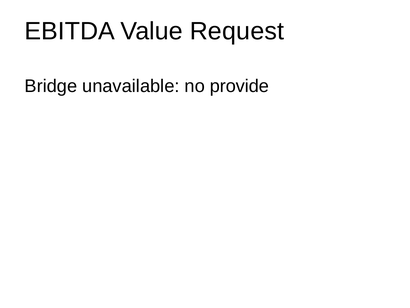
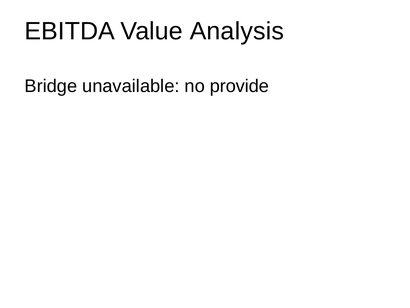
Request: Request -> Analysis
